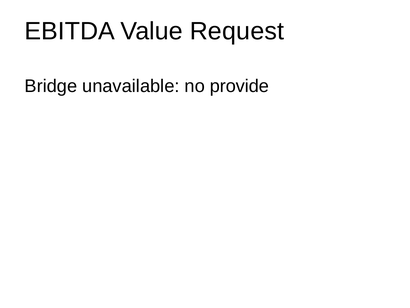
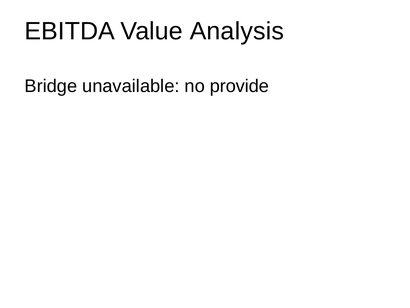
Request: Request -> Analysis
